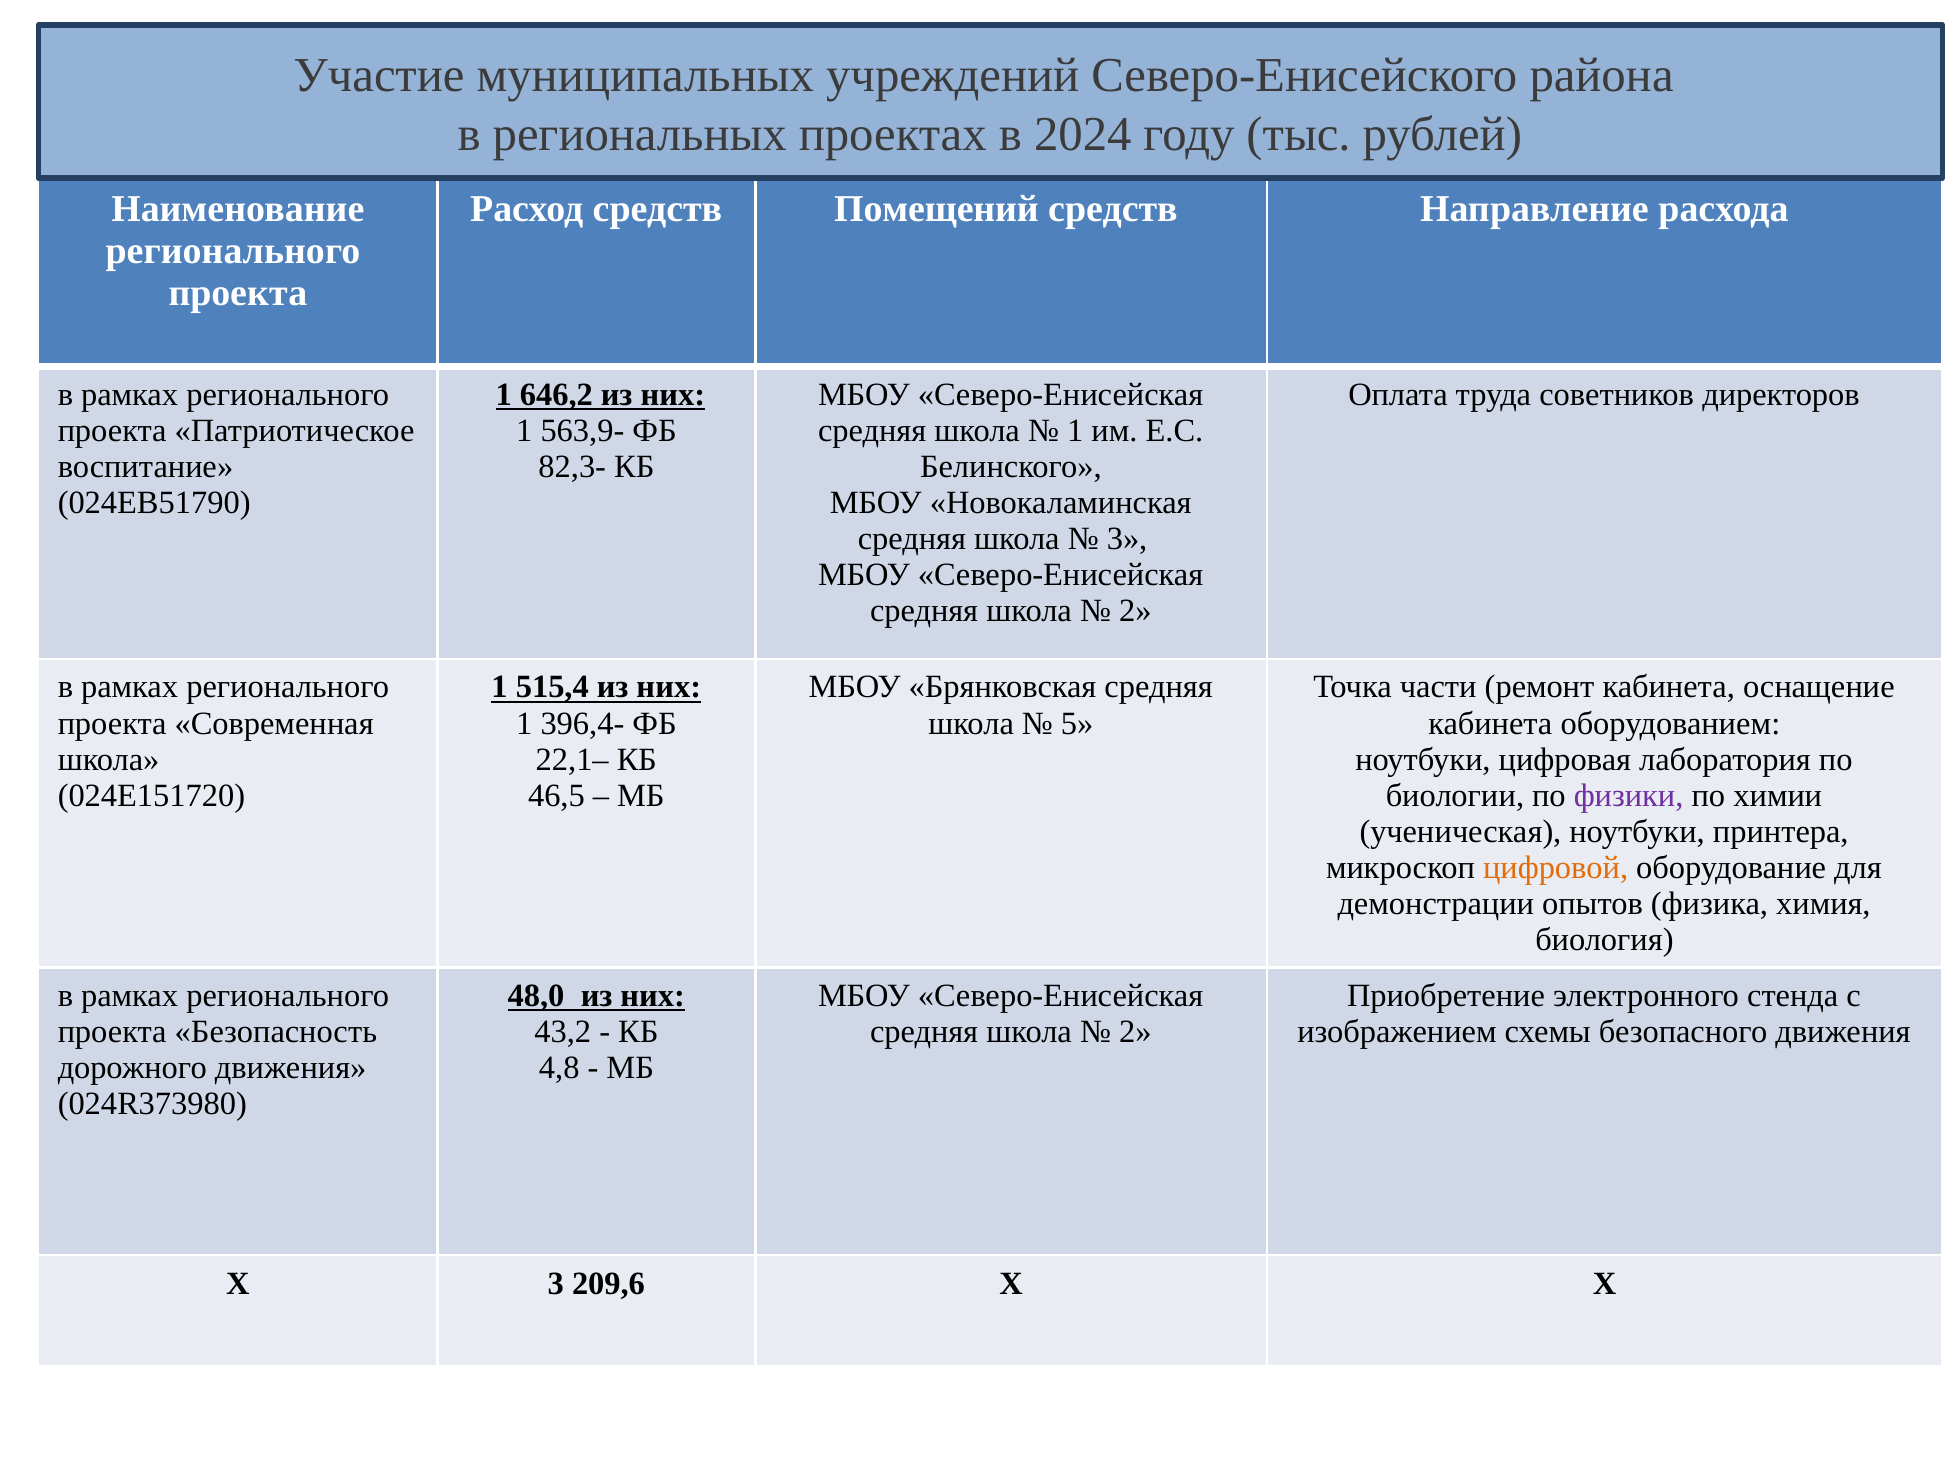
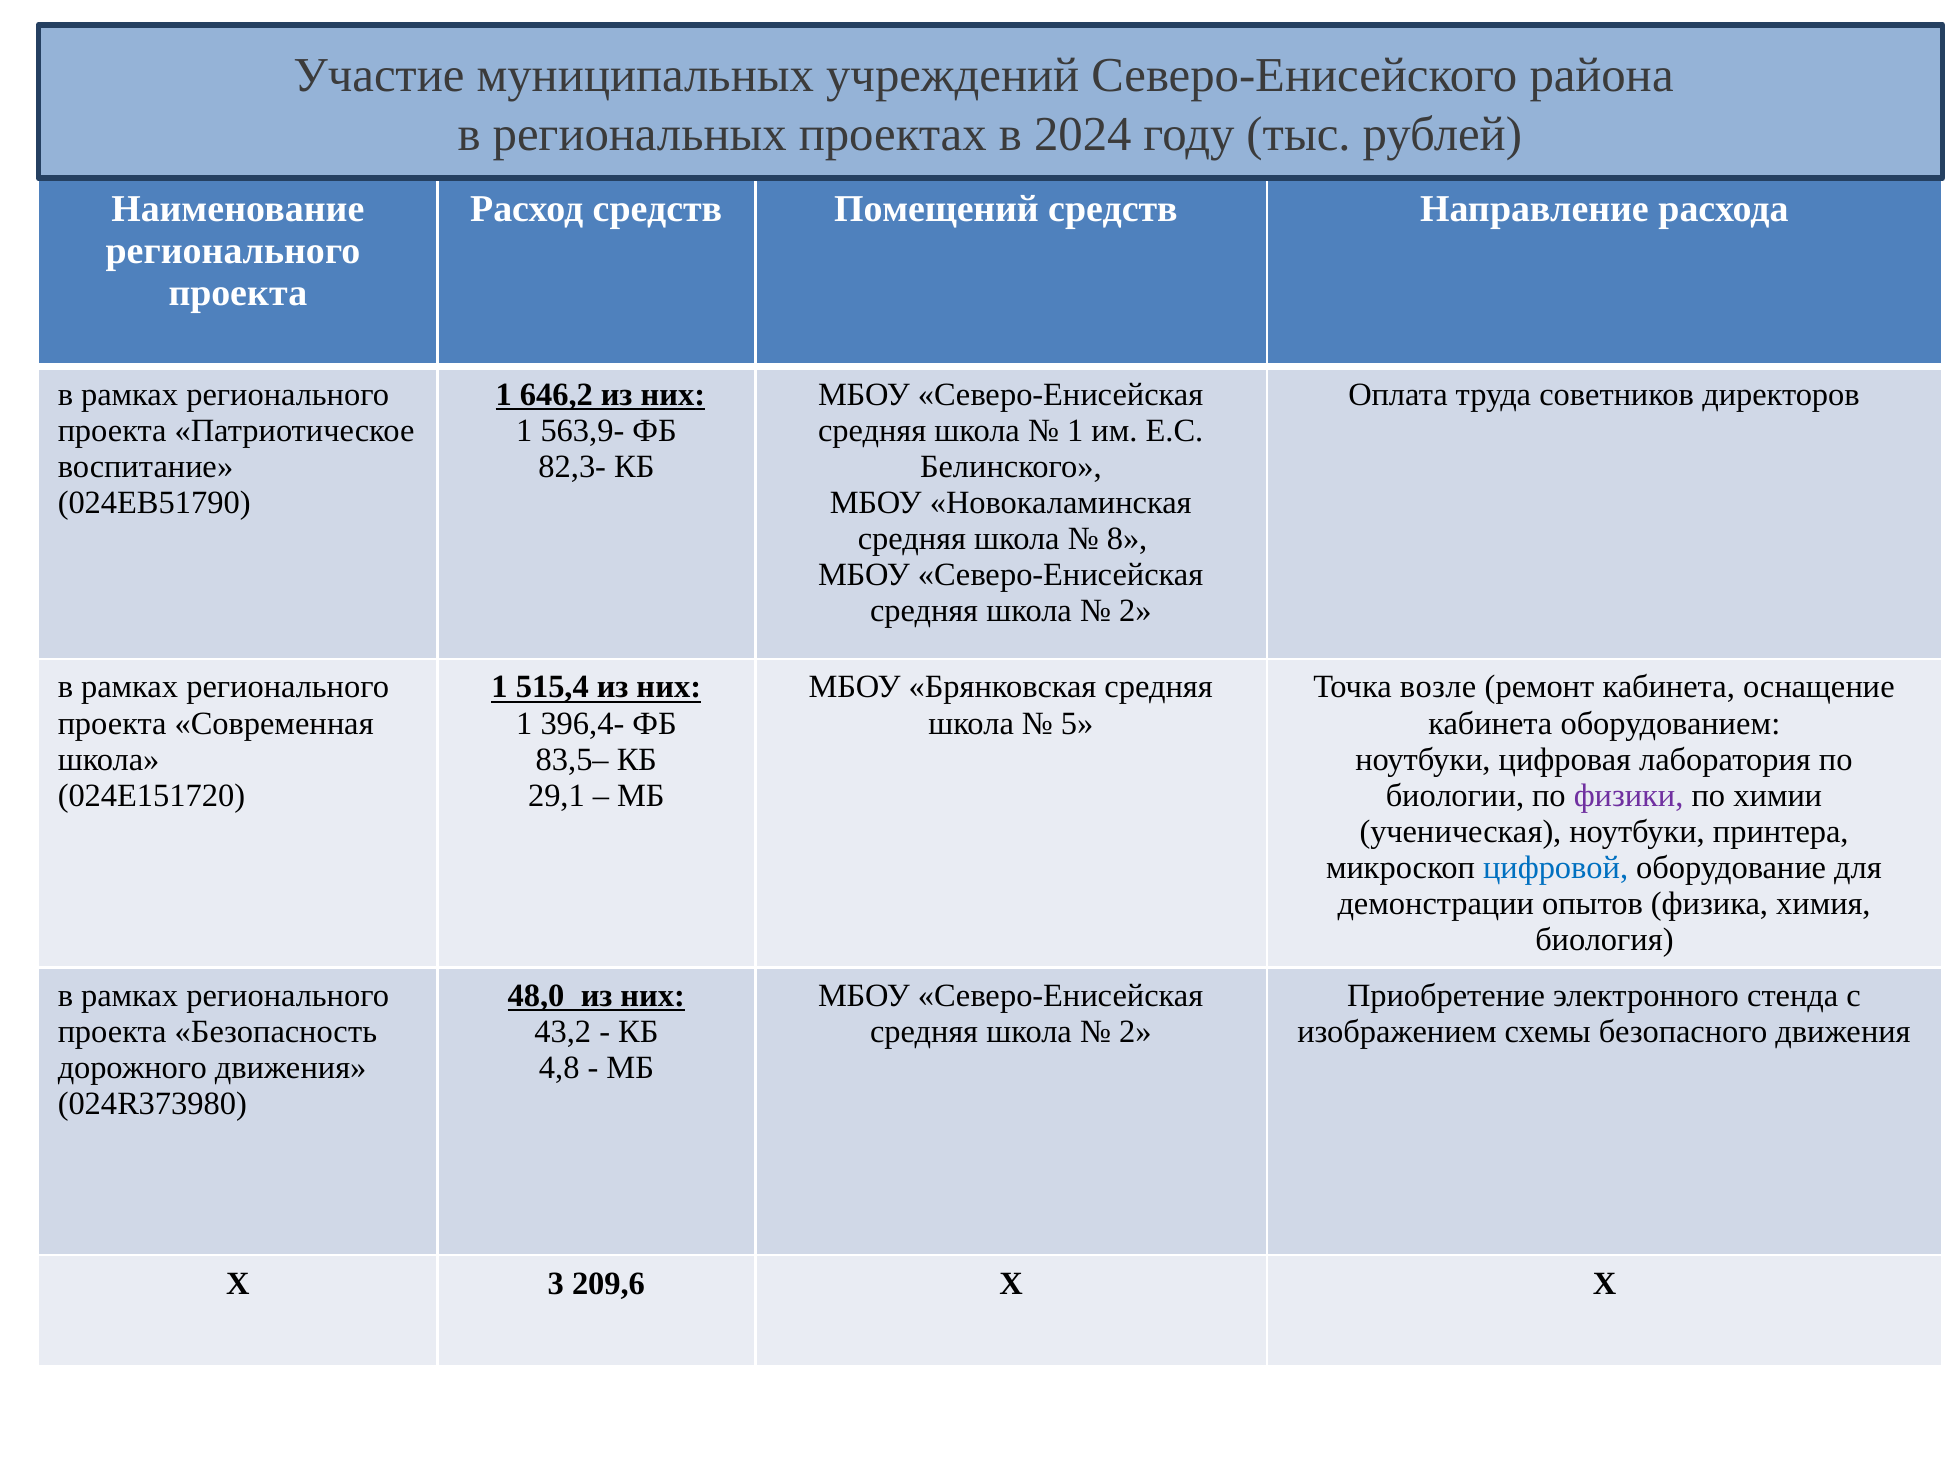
3 at (1127, 539): 3 -> 8
части: части -> возле
22,1–: 22,1– -> 83,5–
46,5: 46,5 -> 29,1
цифровой colour: orange -> blue
